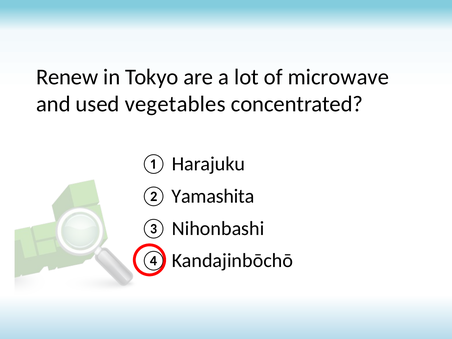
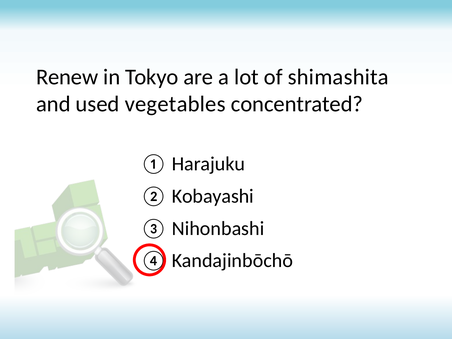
microwave: microwave -> shimashita
Yamashita: Yamashita -> Kobayashi
